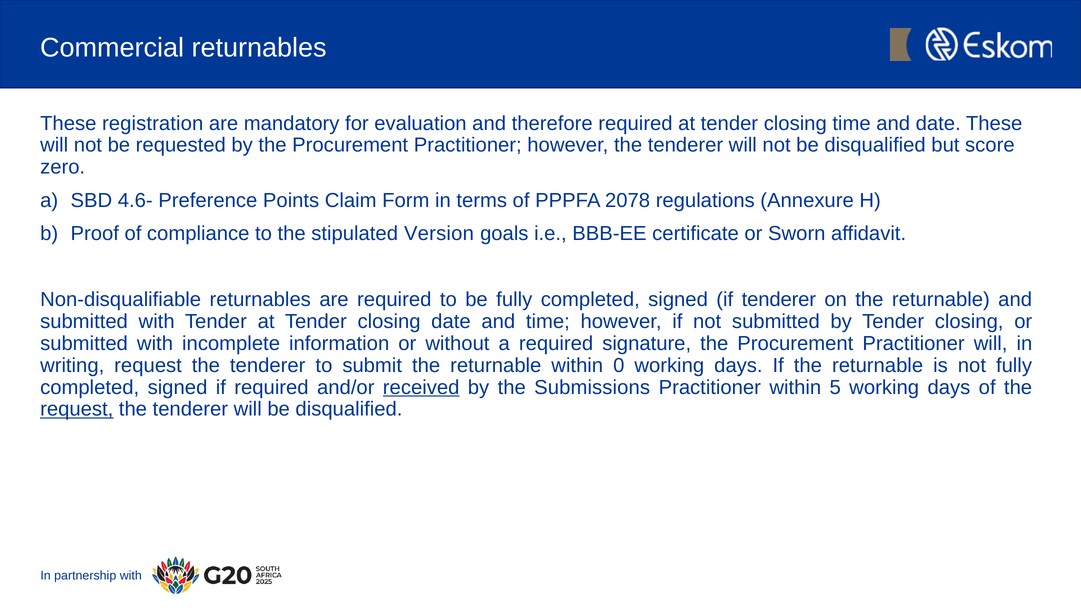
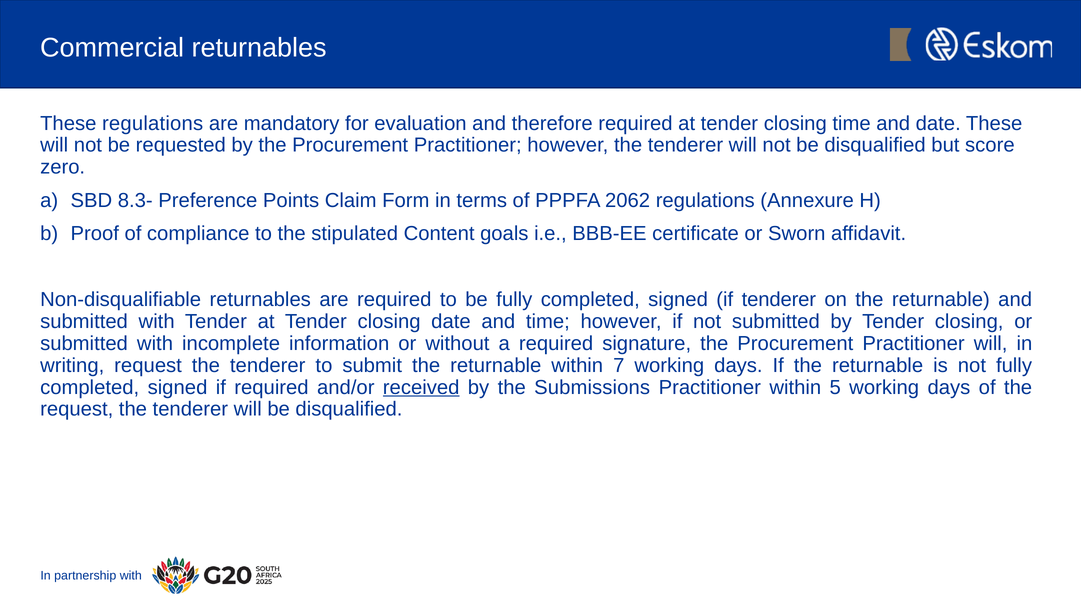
These registration: registration -> regulations
4.6-: 4.6- -> 8.3-
2078: 2078 -> 2062
Version: Version -> Content
0: 0 -> 7
request at (77, 409) underline: present -> none
